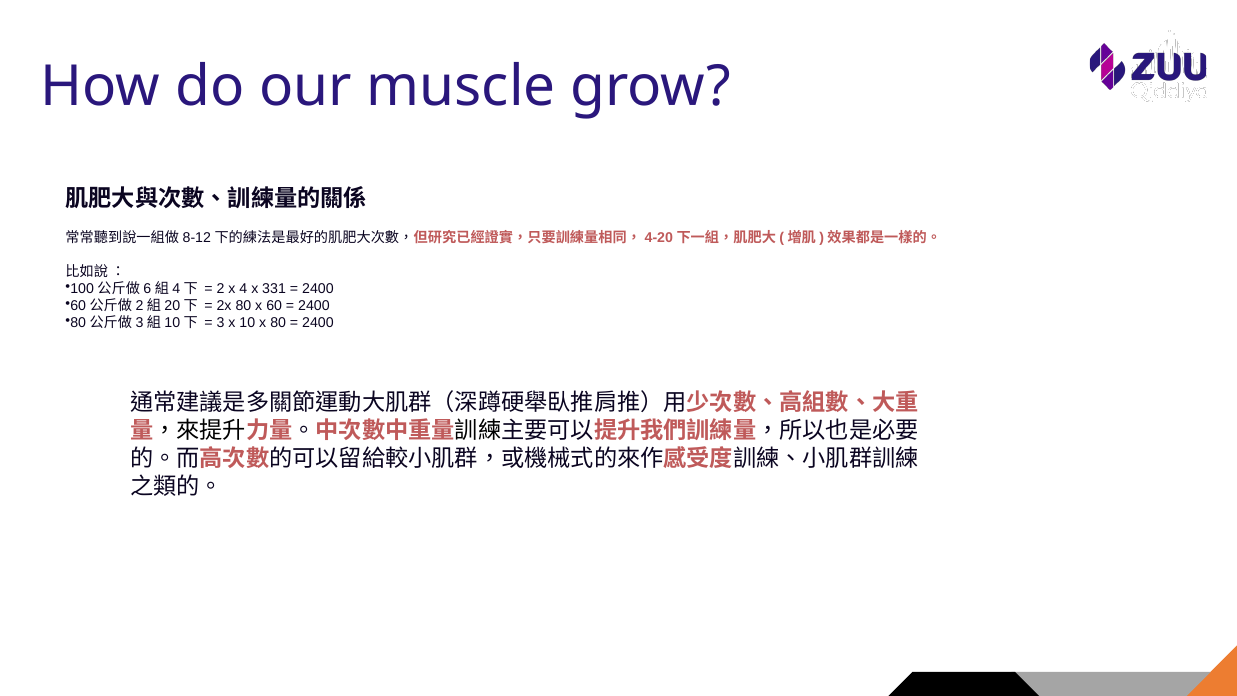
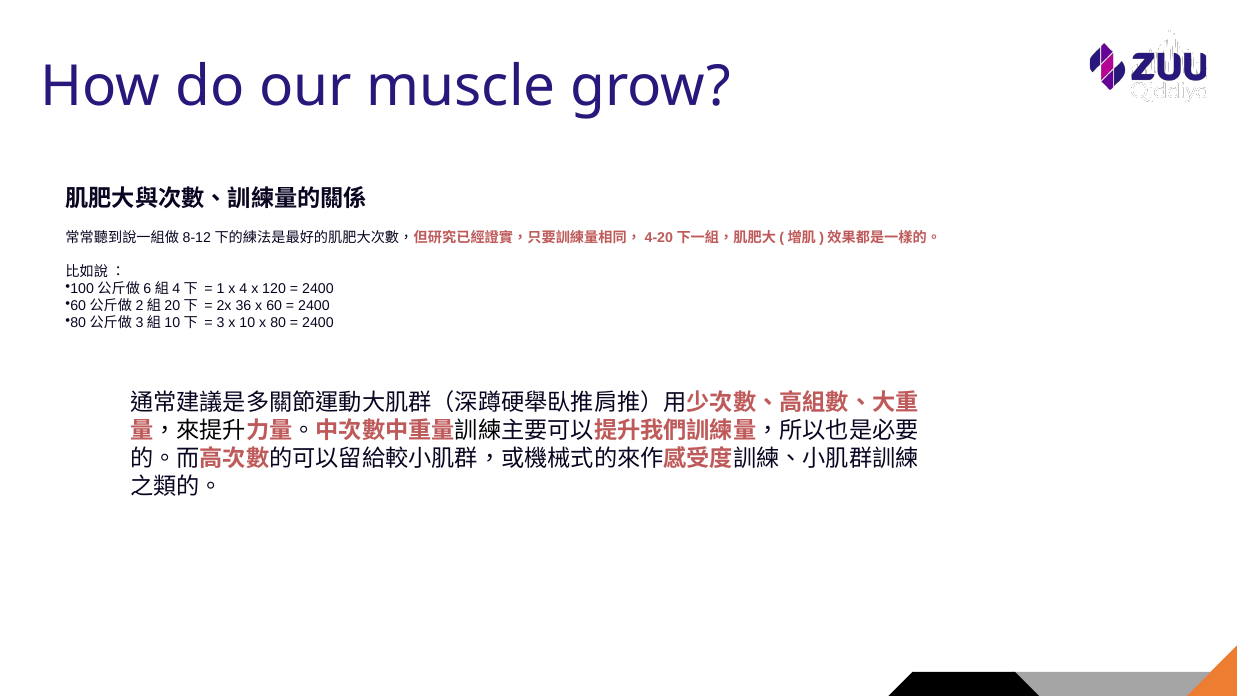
2: 2 -> 1
331: 331 -> 120
2x 80: 80 -> 36
